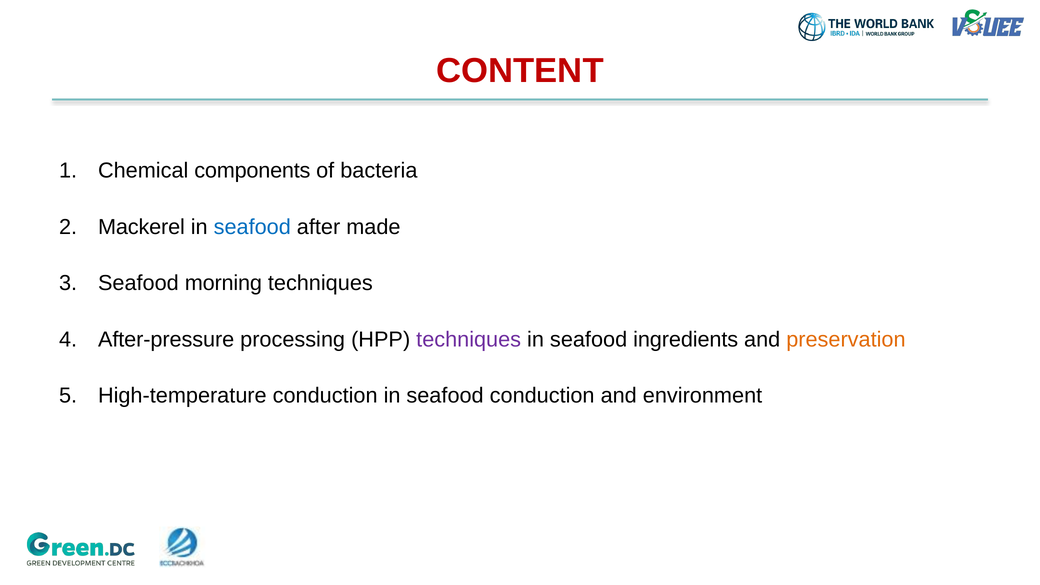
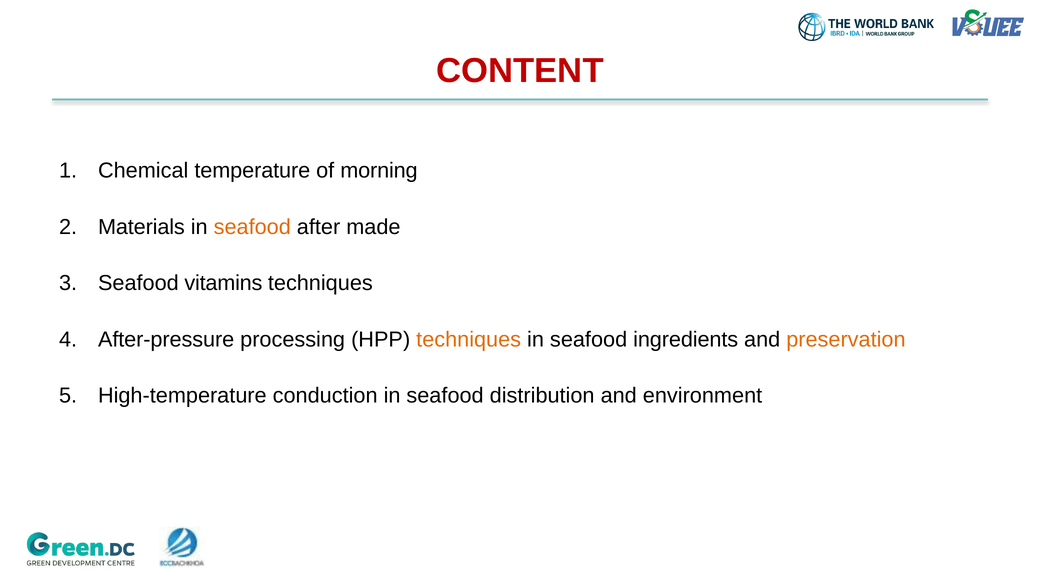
components: components -> temperature
bacteria: bacteria -> morning
Mackerel: Mackerel -> Materials
seafood at (252, 227) colour: blue -> orange
morning: morning -> vitamins
techniques at (469, 340) colour: purple -> orange
seafood conduction: conduction -> distribution
